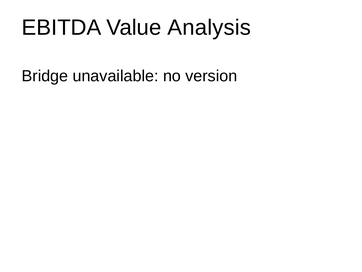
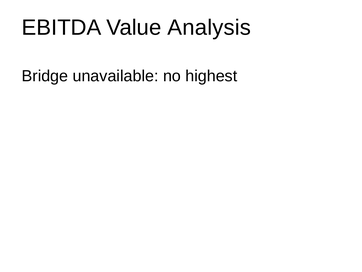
version: version -> highest
